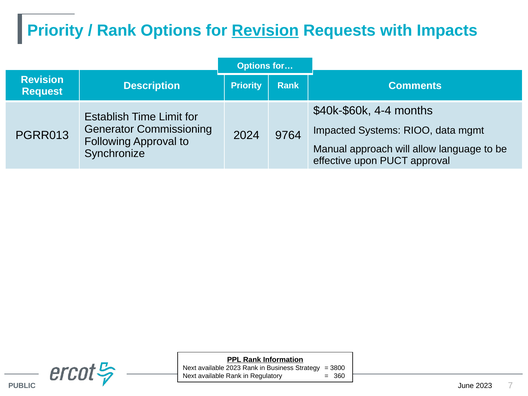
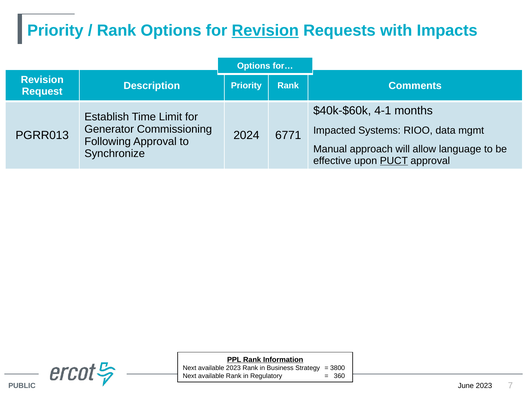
4-4: 4-4 -> 4-1
9764: 9764 -> 6771
PUCT underline: none -> present
